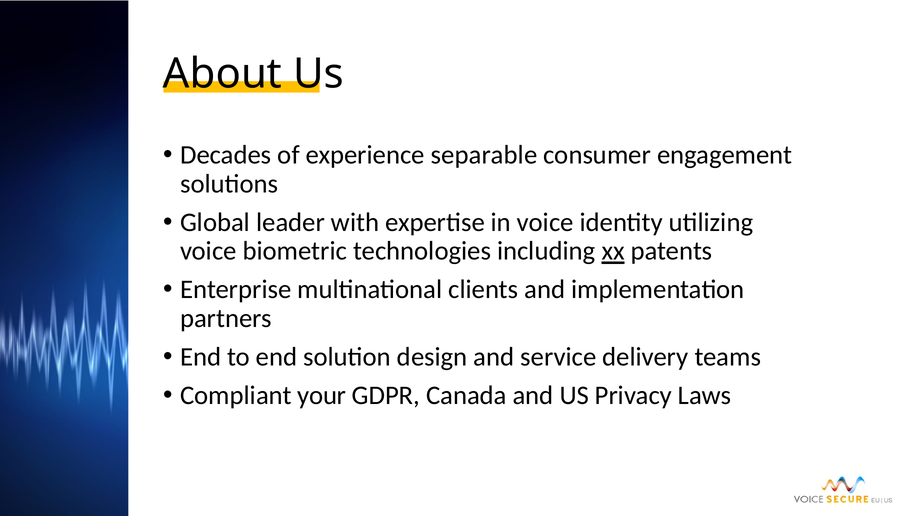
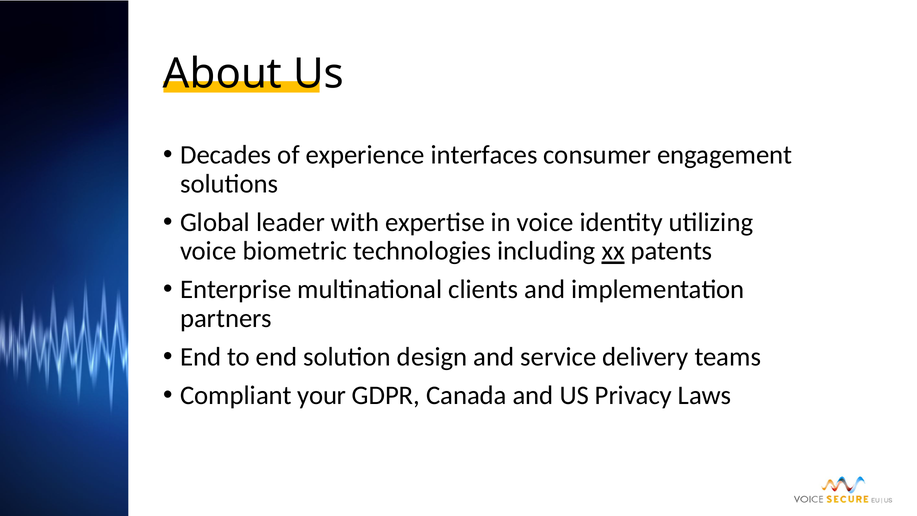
separable: separable -> interfaces
